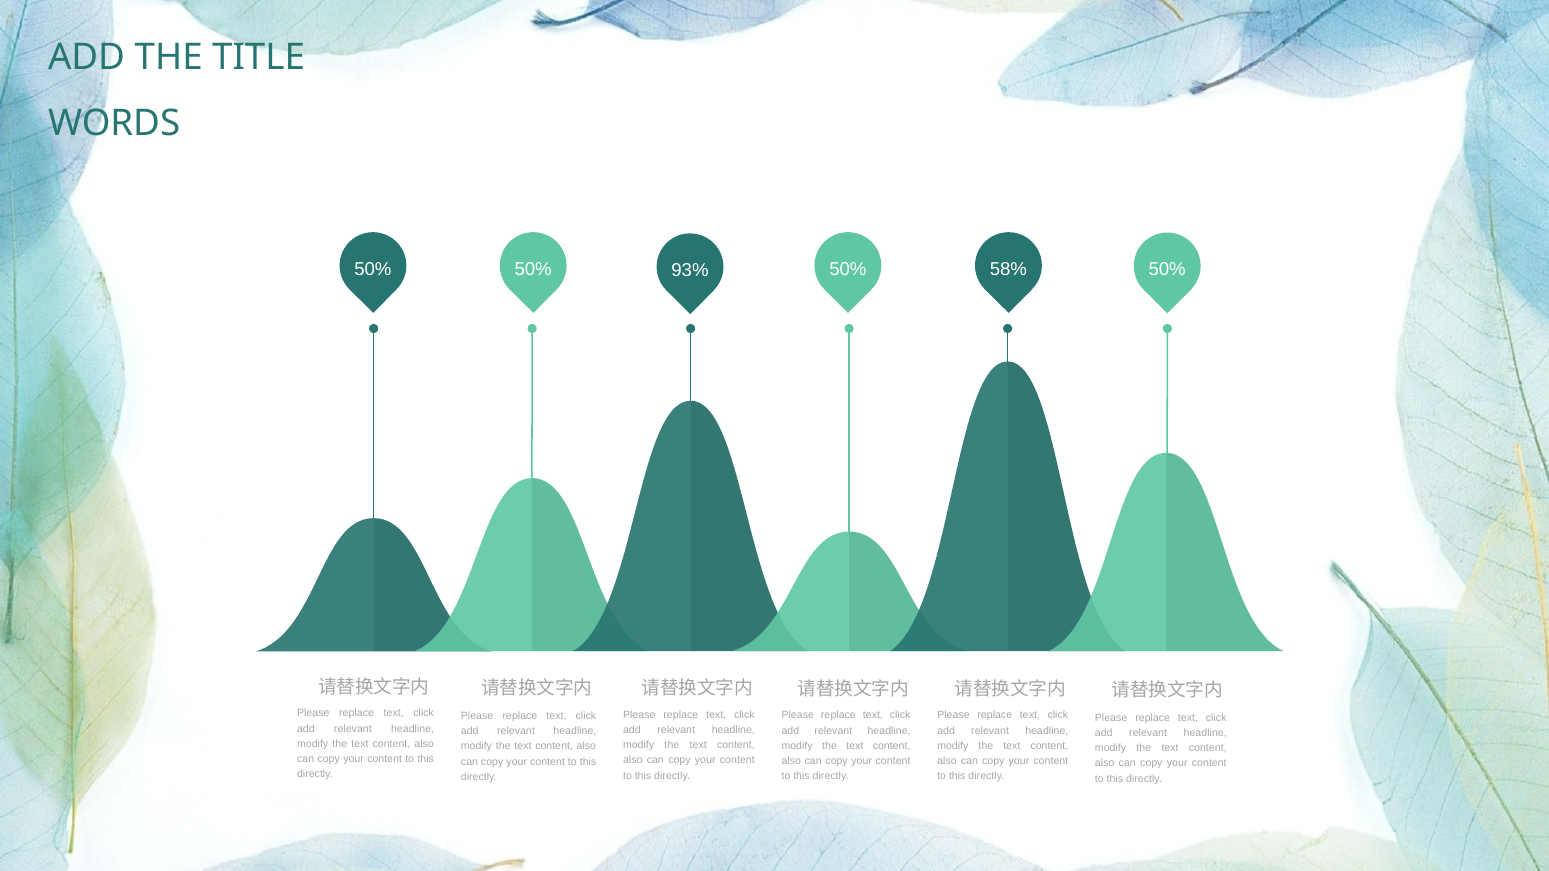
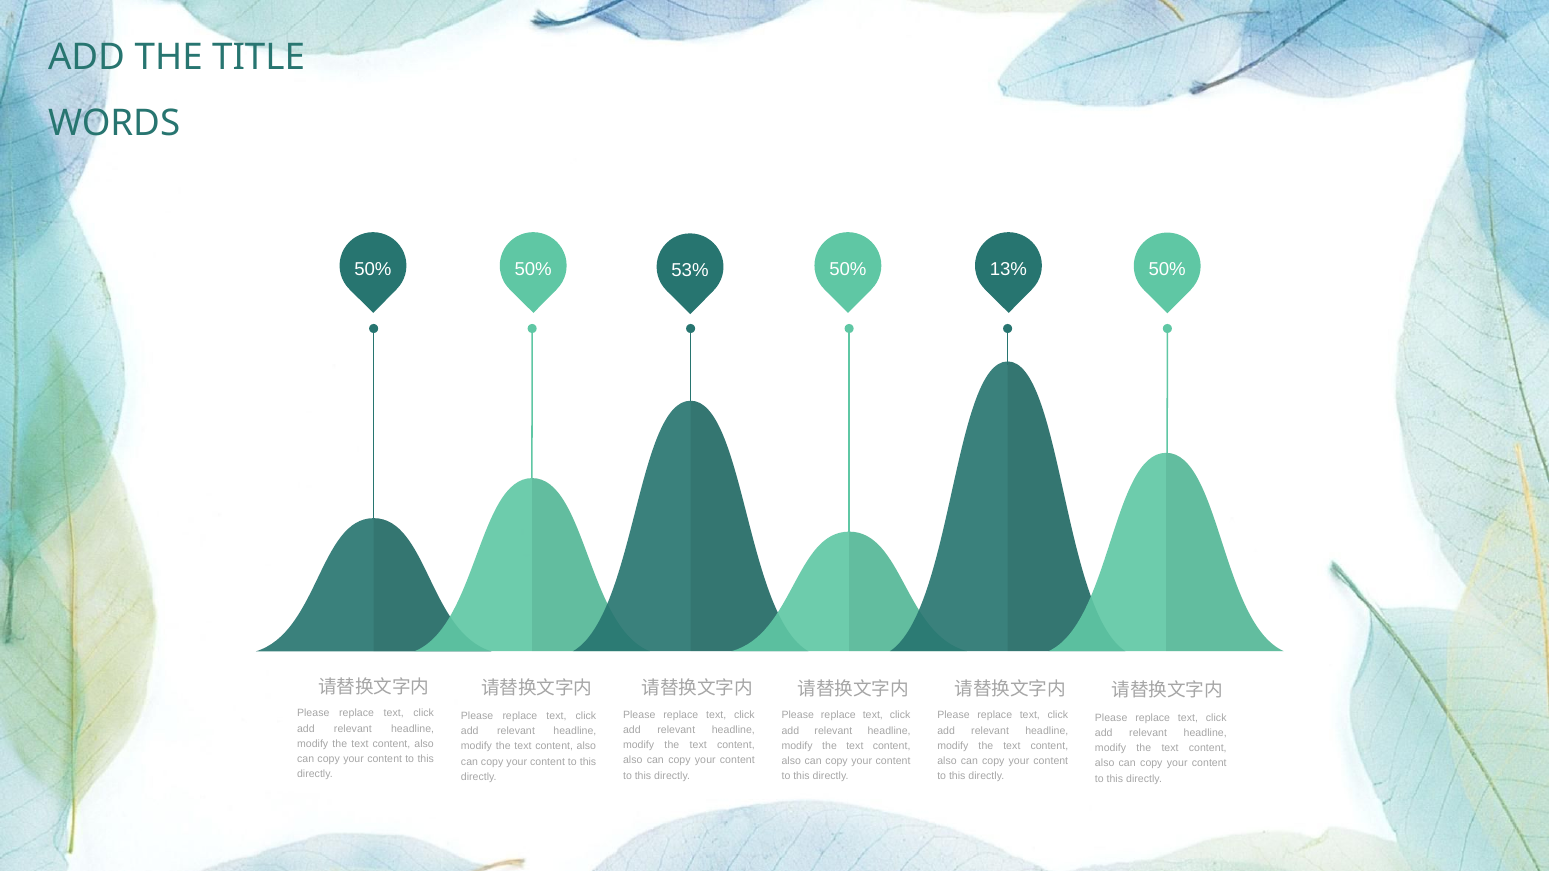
93%: 93% -> 53%
58%: 58% -> 13%
